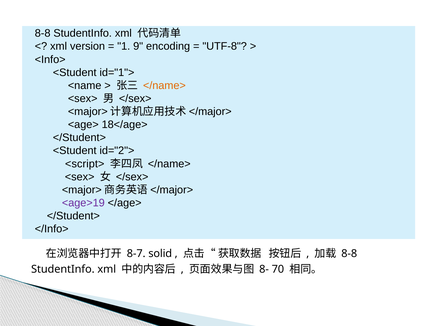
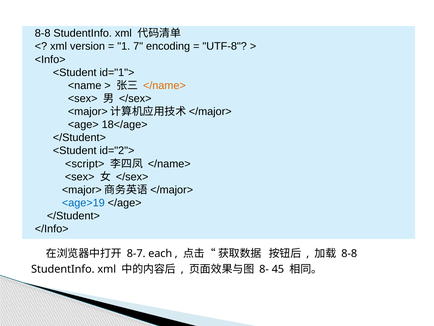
9: 9 -> 7
<age>19 colour: purple -> blue
solid: solid -> each
70: 70 -> 45
